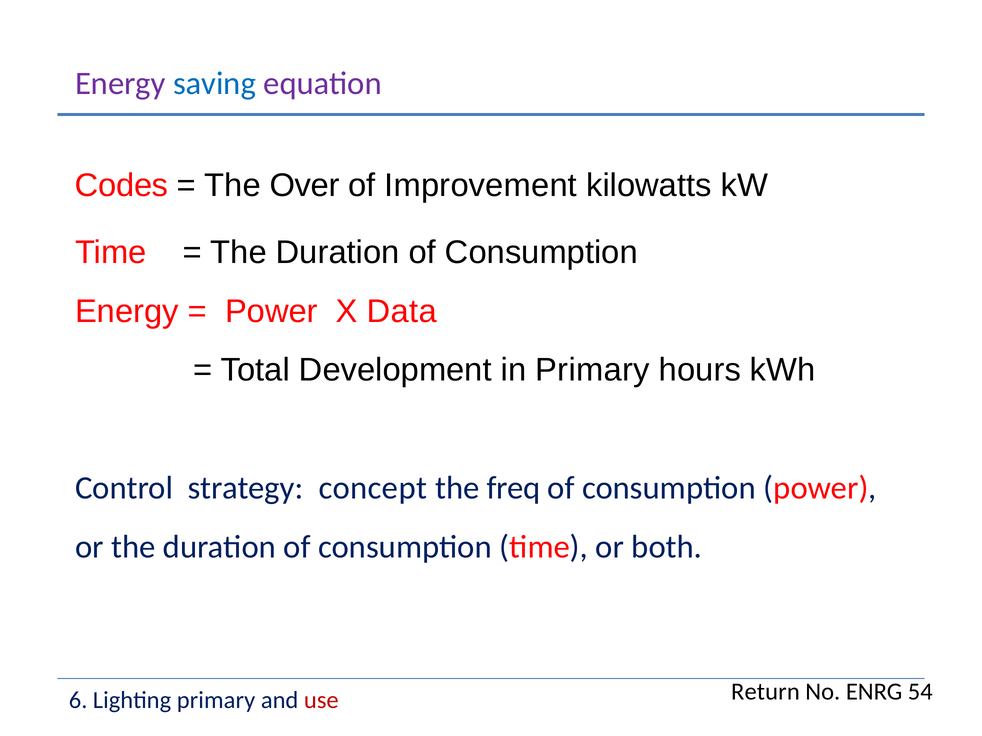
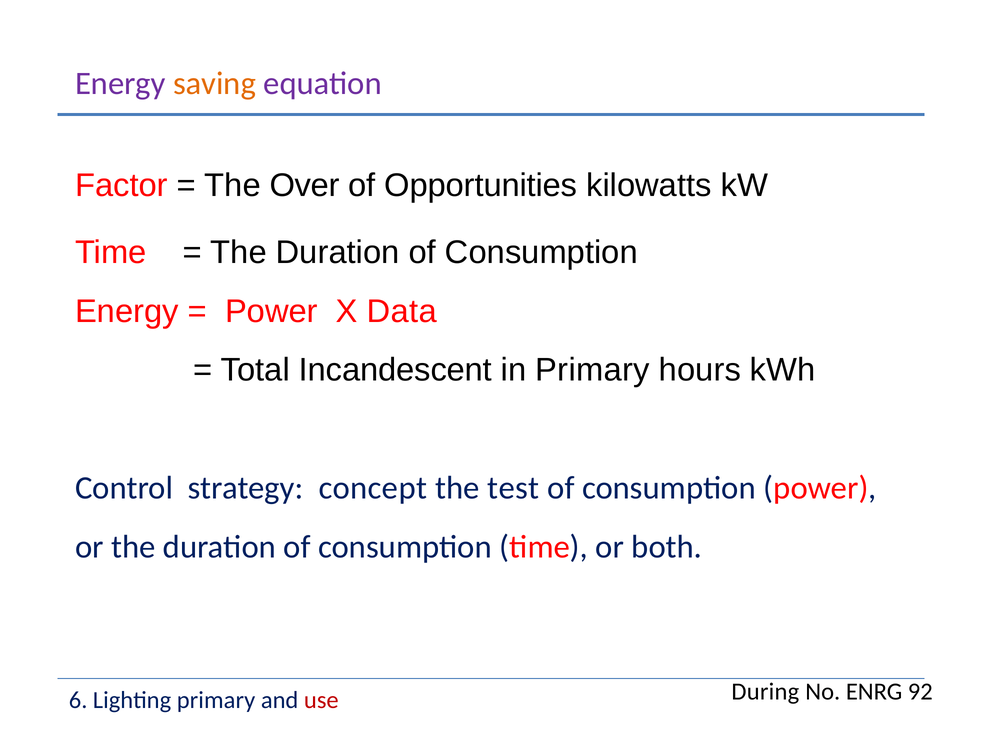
saving colour: blue -> orange
Codes: Codes -> Factor
Improvement: Improvement -> Opportunities
Development: Development -> Incandescent
freq: freq -> test
Return: Return -> During
54: 54 -> 92
